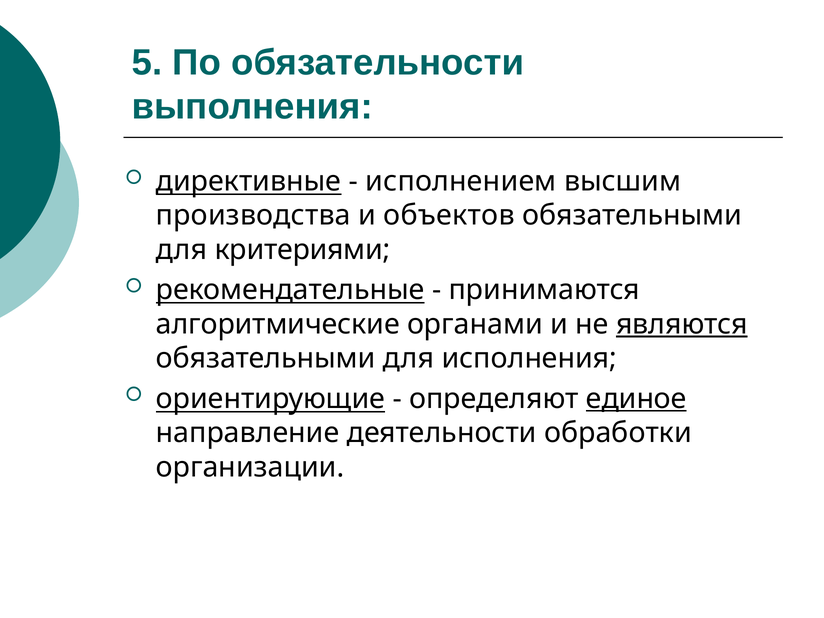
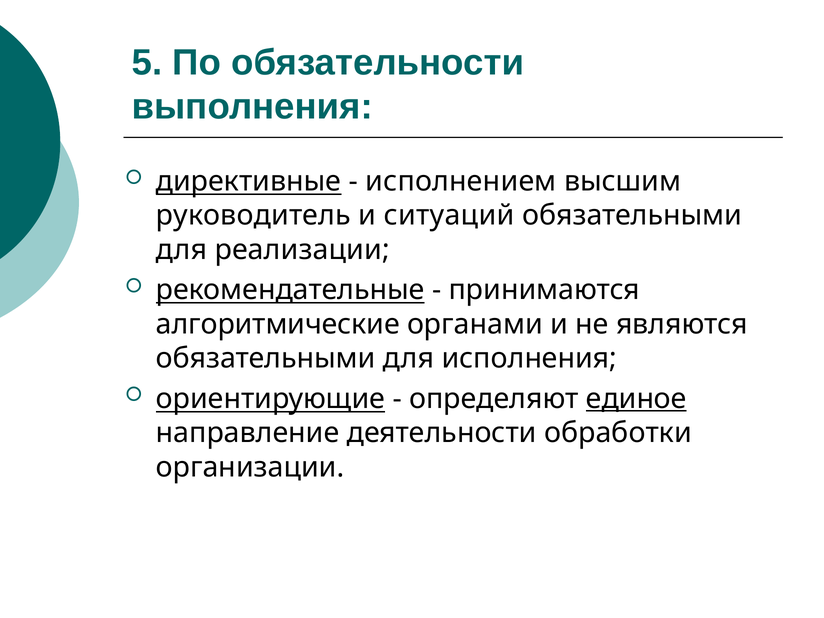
производства: производства -> руководитель
объектов: объектов -> ситуаций
критериями: критериями -> реализации
являются underline: present -> none
